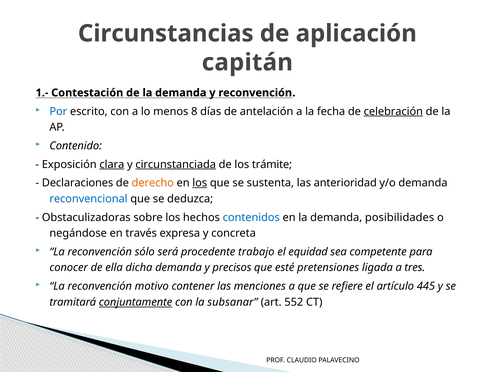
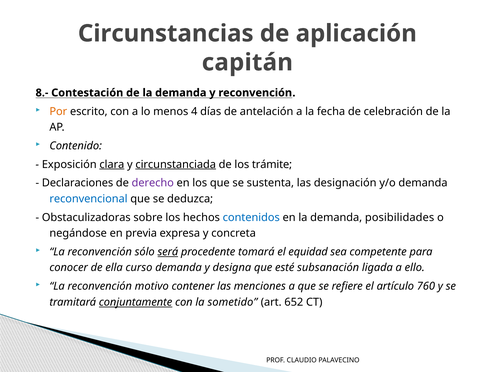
1.-: 1.- -> 8.-
Por colour: blue -> orange
8: 8 -> 4
celebración underline: present -> none
derecho colour: orange -> purple
los at (200, 183) underline: present -> none
anterioridad: anterioridad -> designación
través: través -> previa
será underline: none -> present
trabajo: trabajo -> tomará
dicha: dicha -> curso
precisos: precisos -> designa
pretensiones: pretensiones -> subsanación
tres: tres -> ello
445: 445 -> 760
subsanar: subsanar -> sometido
552: 552 -> 652
